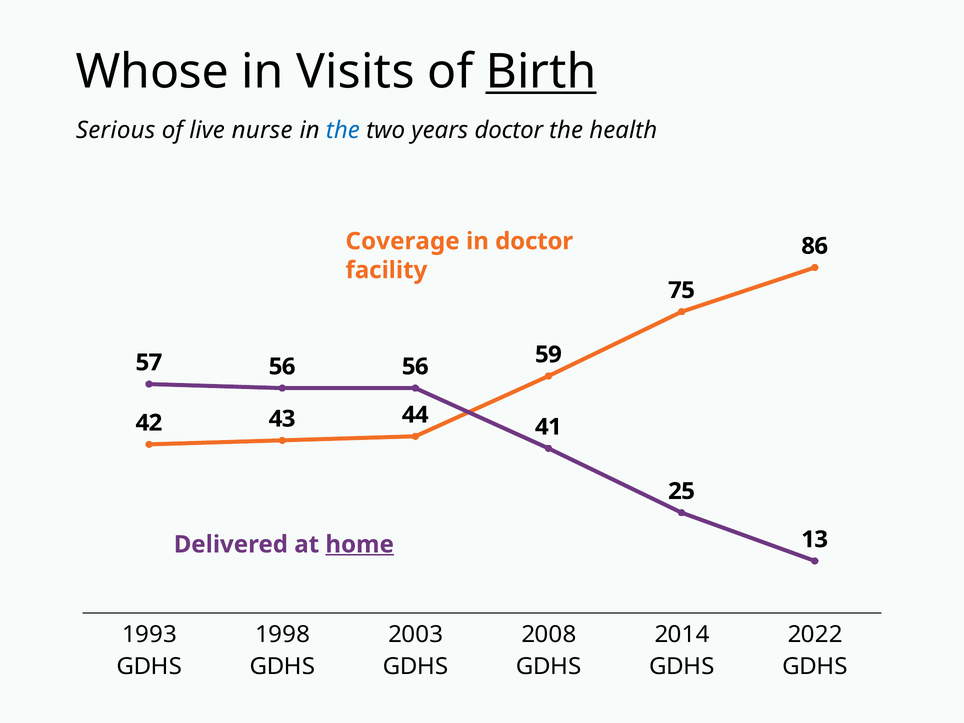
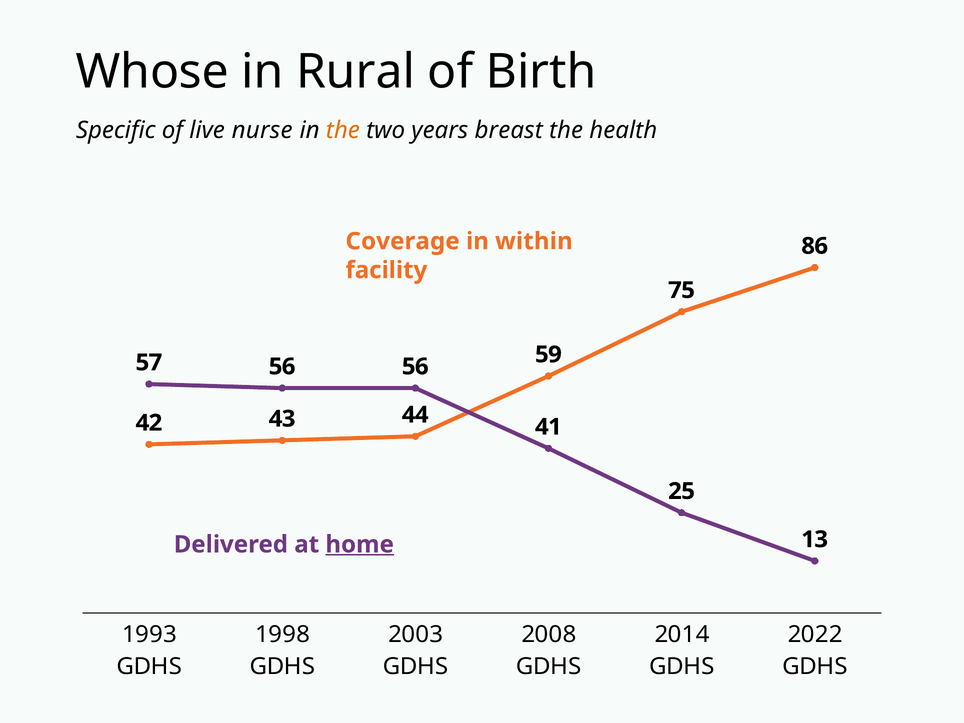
Visits: Visits -> Rural
Birth underline: present -> none
Serious: Serious -> Specific
the at (343, 130) colour: blue -> orange
years doctor: doctor -> breast
in doctor: doctor -> within
